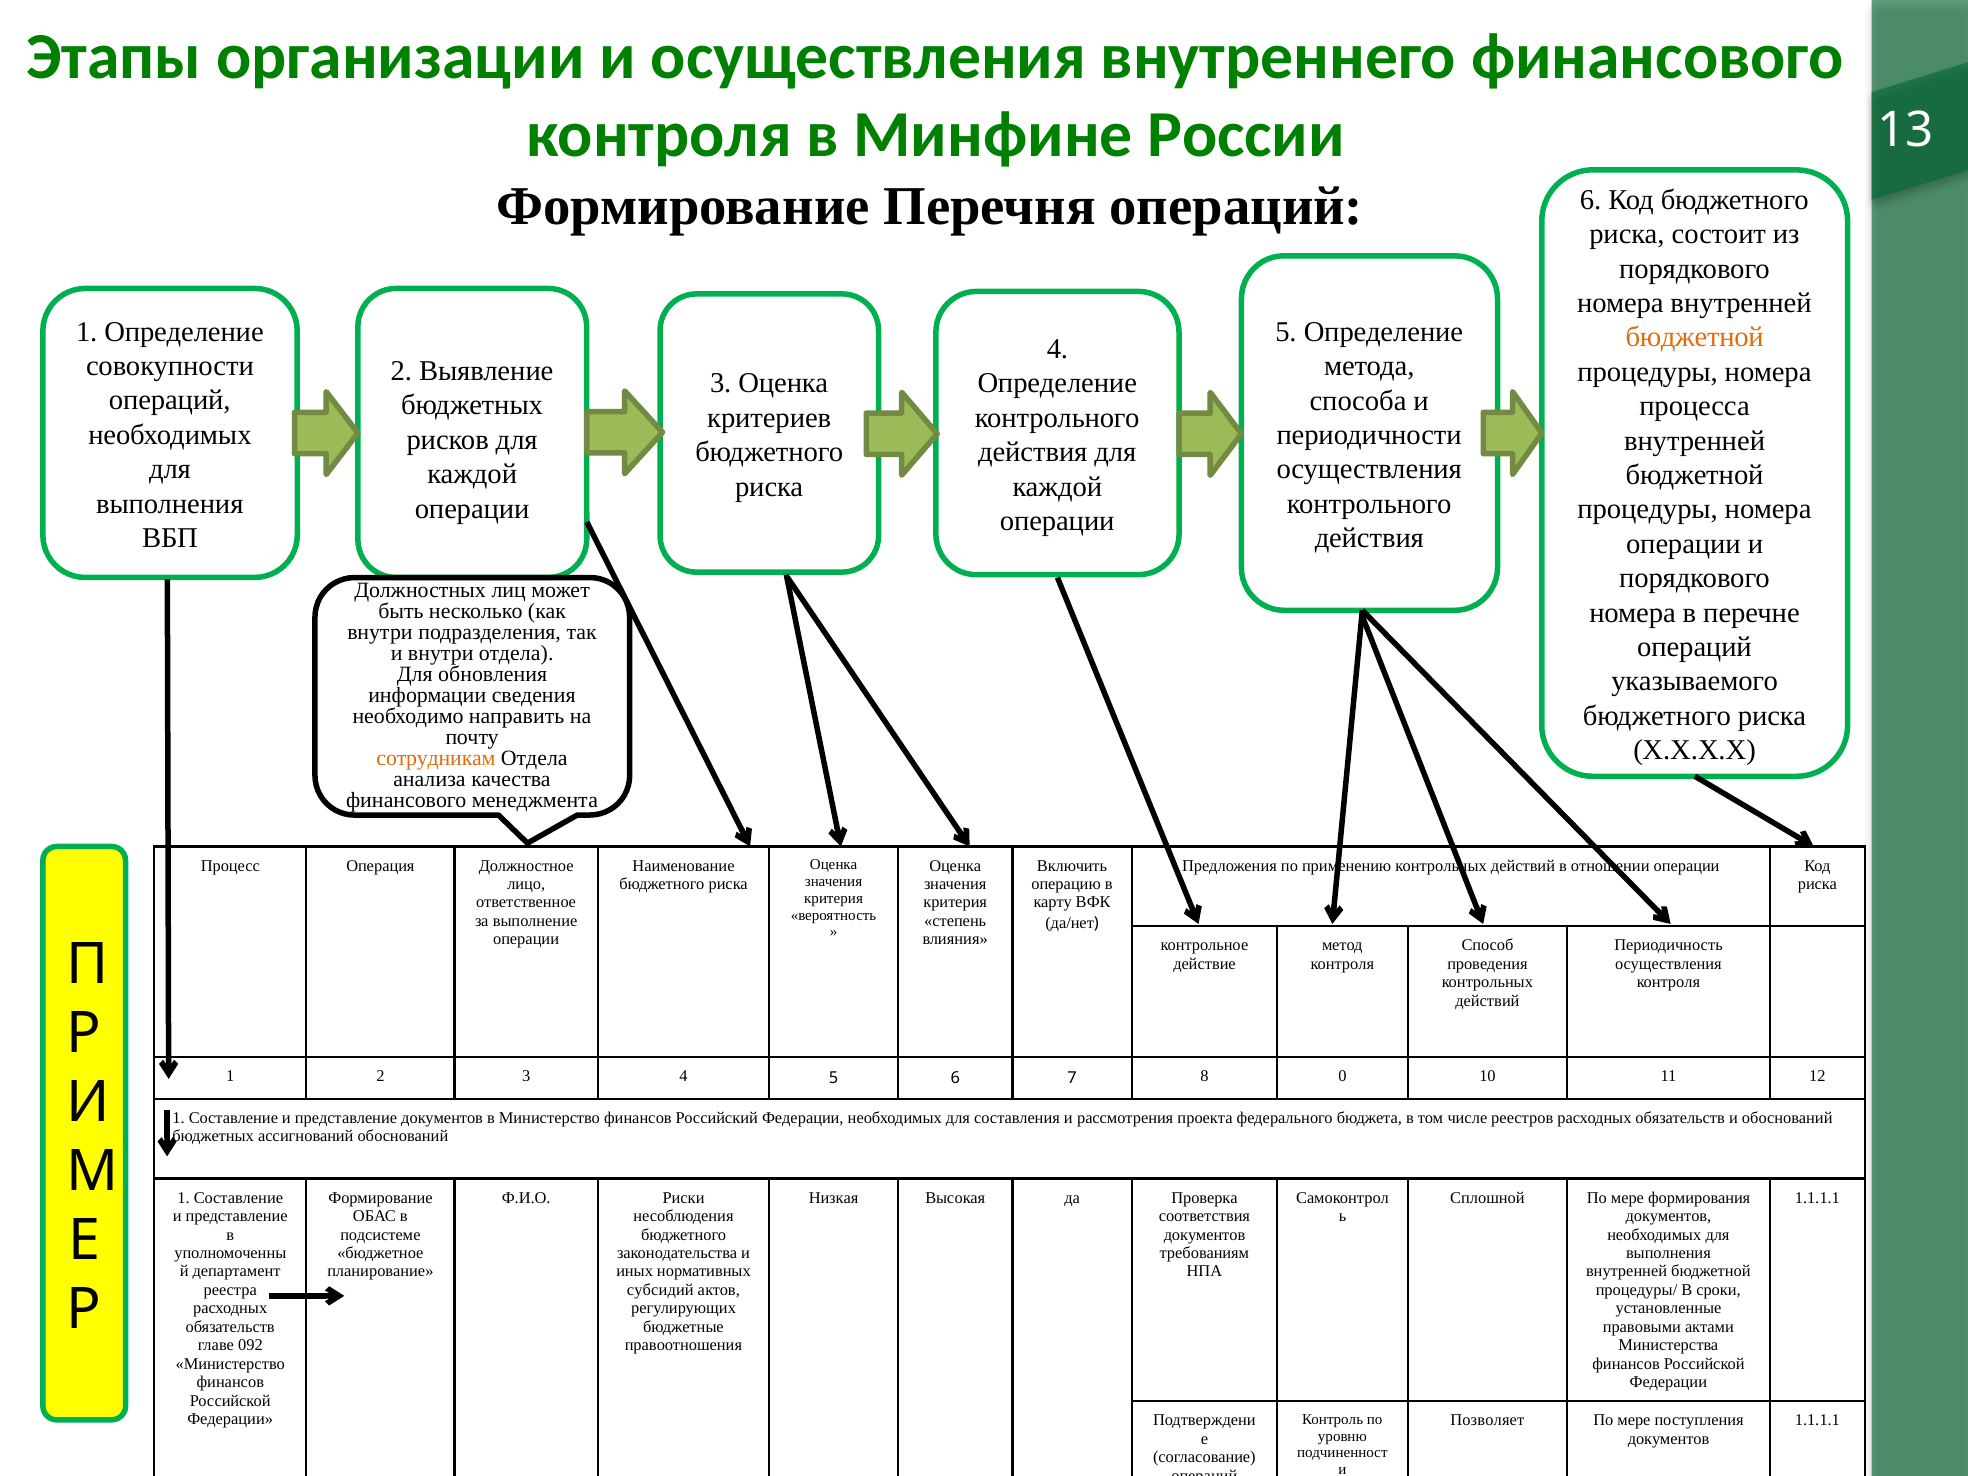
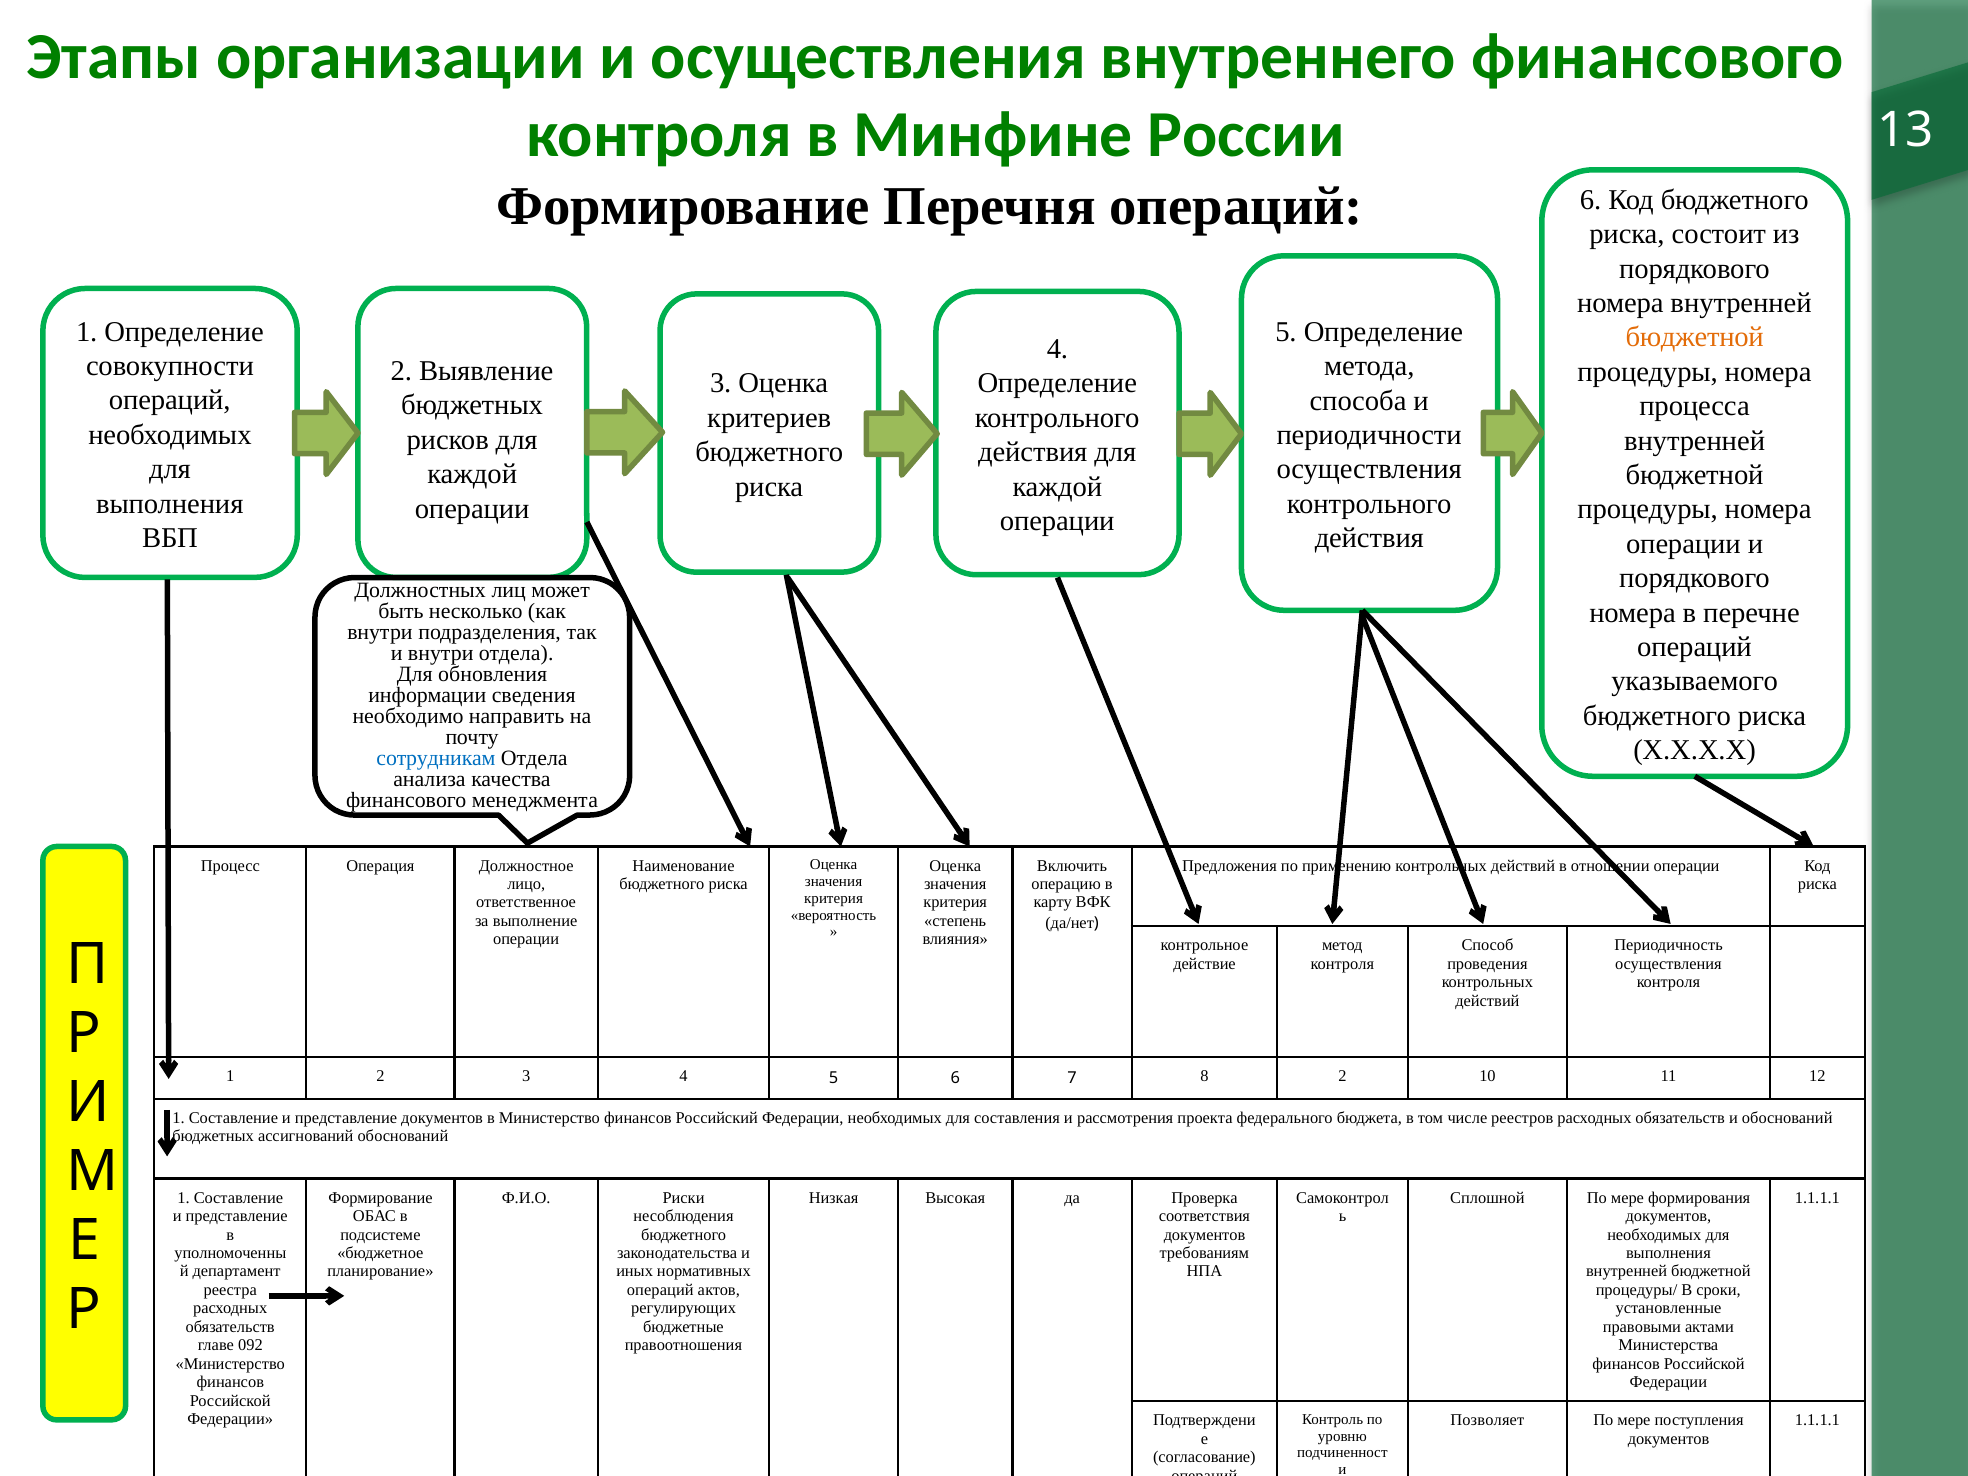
сотрудникам colour: orange -> blue
8 0: 0 -> 2
субсидий at (660, 1290): субсидий -> операций
